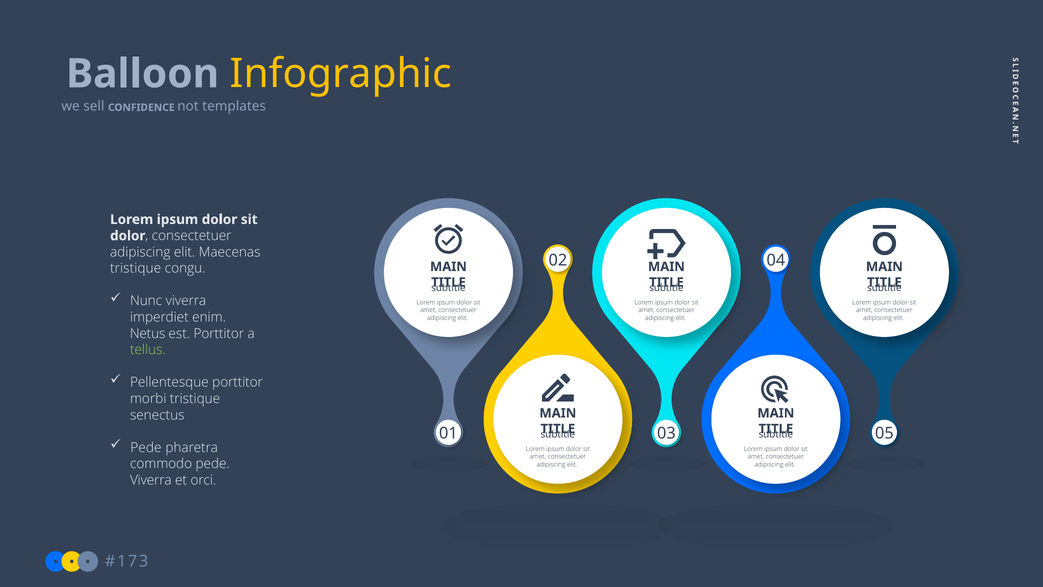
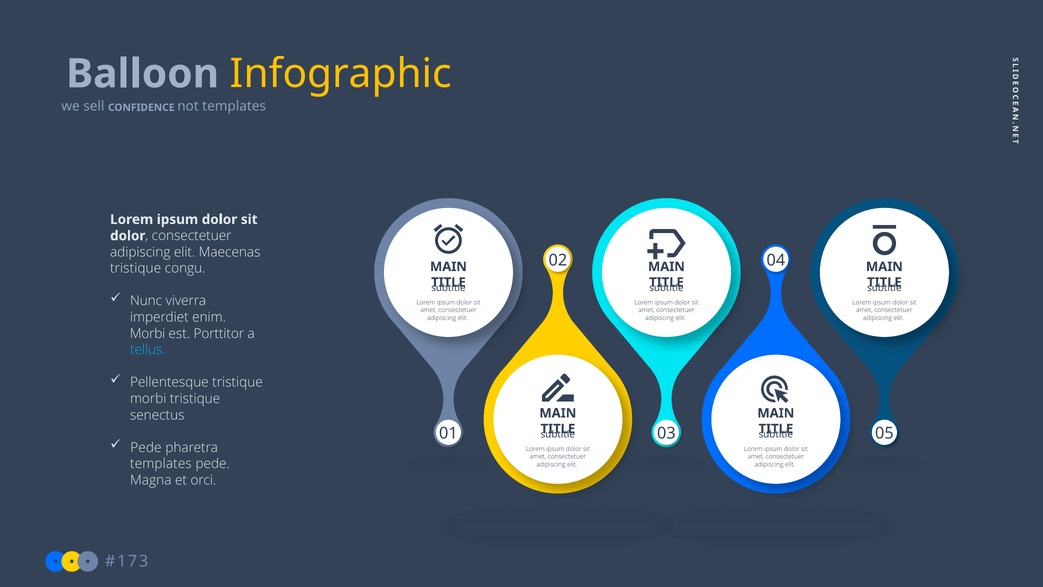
Netus at (148, 333): Netus -> Morbi
tellus colour: light green -> light blue
Pellentesque porttitor: porttitor -> tristique
commodo at (161, 464): commodo -> templates
Viverra at (151, 480): Viverra -> Magna
